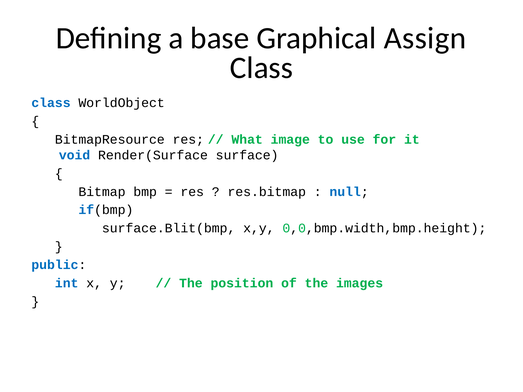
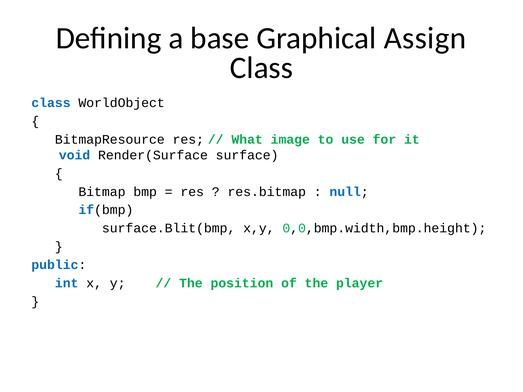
images: images -> player
